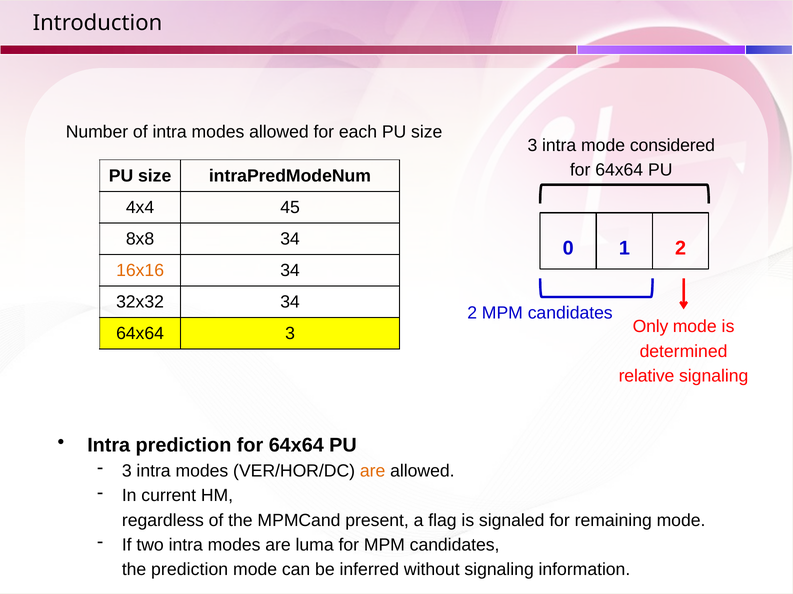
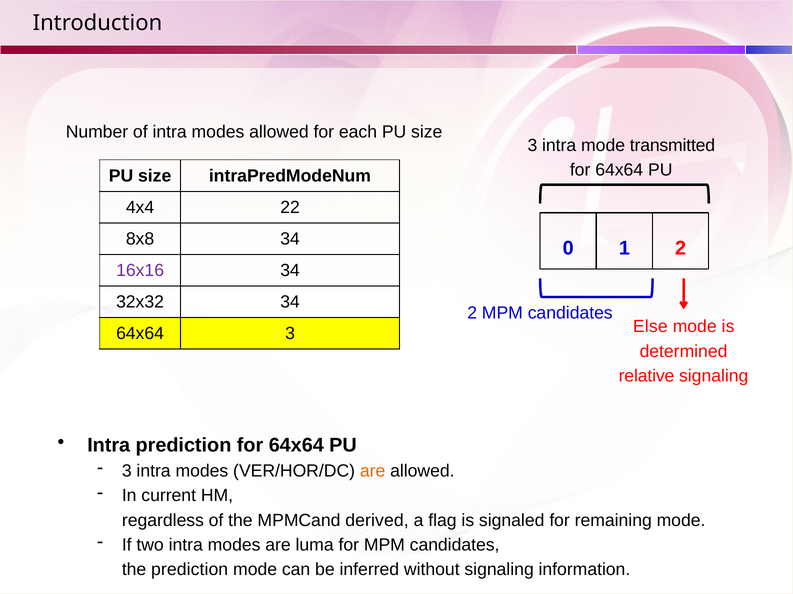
considered: considered -> transmitted
45: 45 -> 22
16x16 colour: orange -> purple
Only: Only -> Else
present: present -> derived
